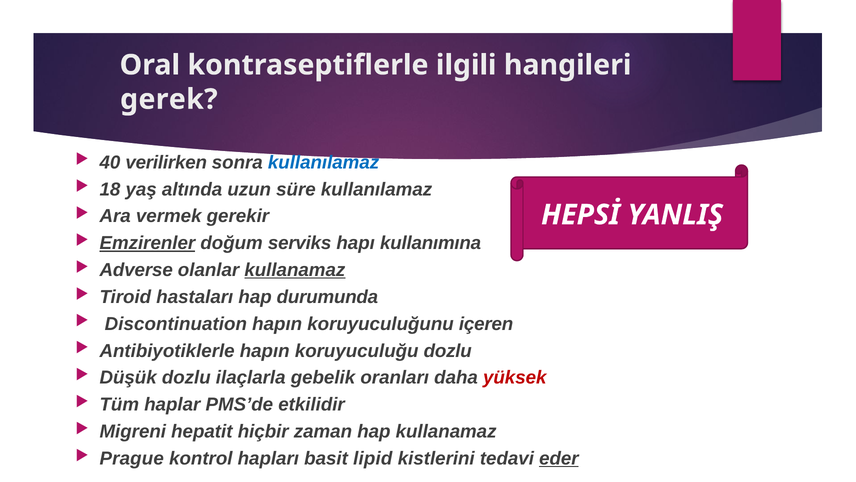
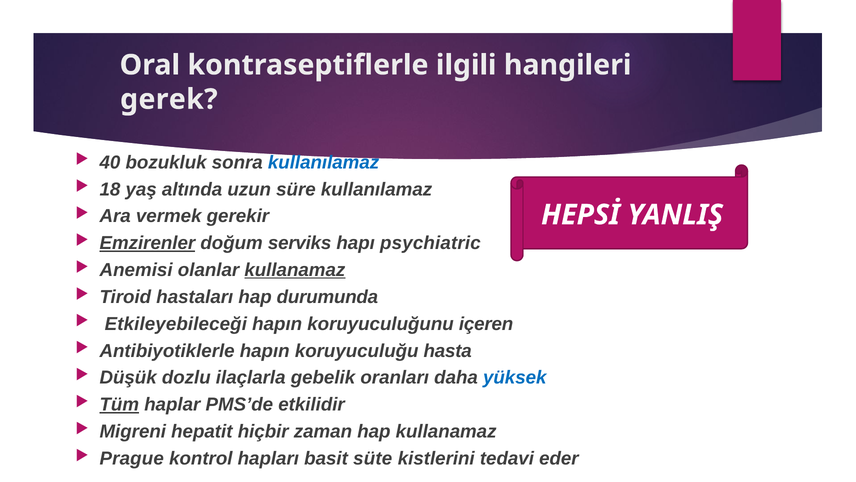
verilirken: verilirken -> bozukluk
kullanımına: kullanımına -> psychiatric
Adverse: Adverse -> Anemisi
Discontinuation: Discontinuation -> Etkileyebileceği
koruyuculuğu dozlu: dozlu -> hasta
yüksek colour: red -> blue
Tüm underline: none -> present
lipid: lipid -> süte
eder underline: present -> none
